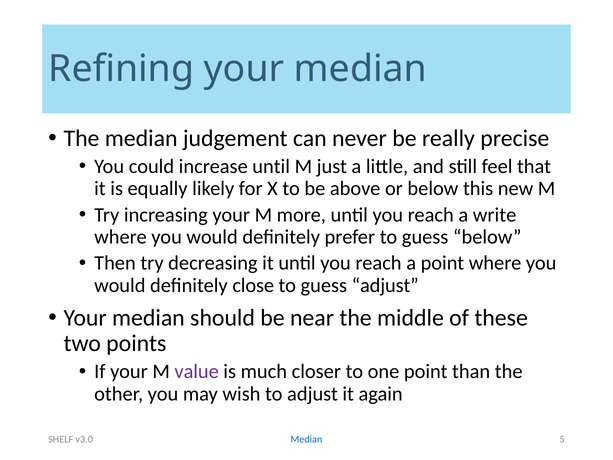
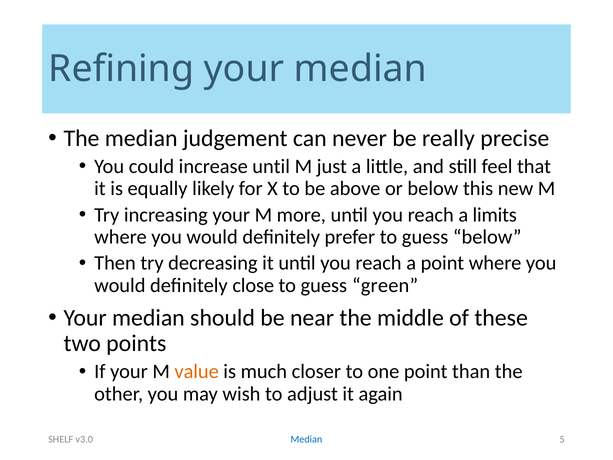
write: write -> limits
guess adjust: adjust -> green
value colour: purple -> orange
